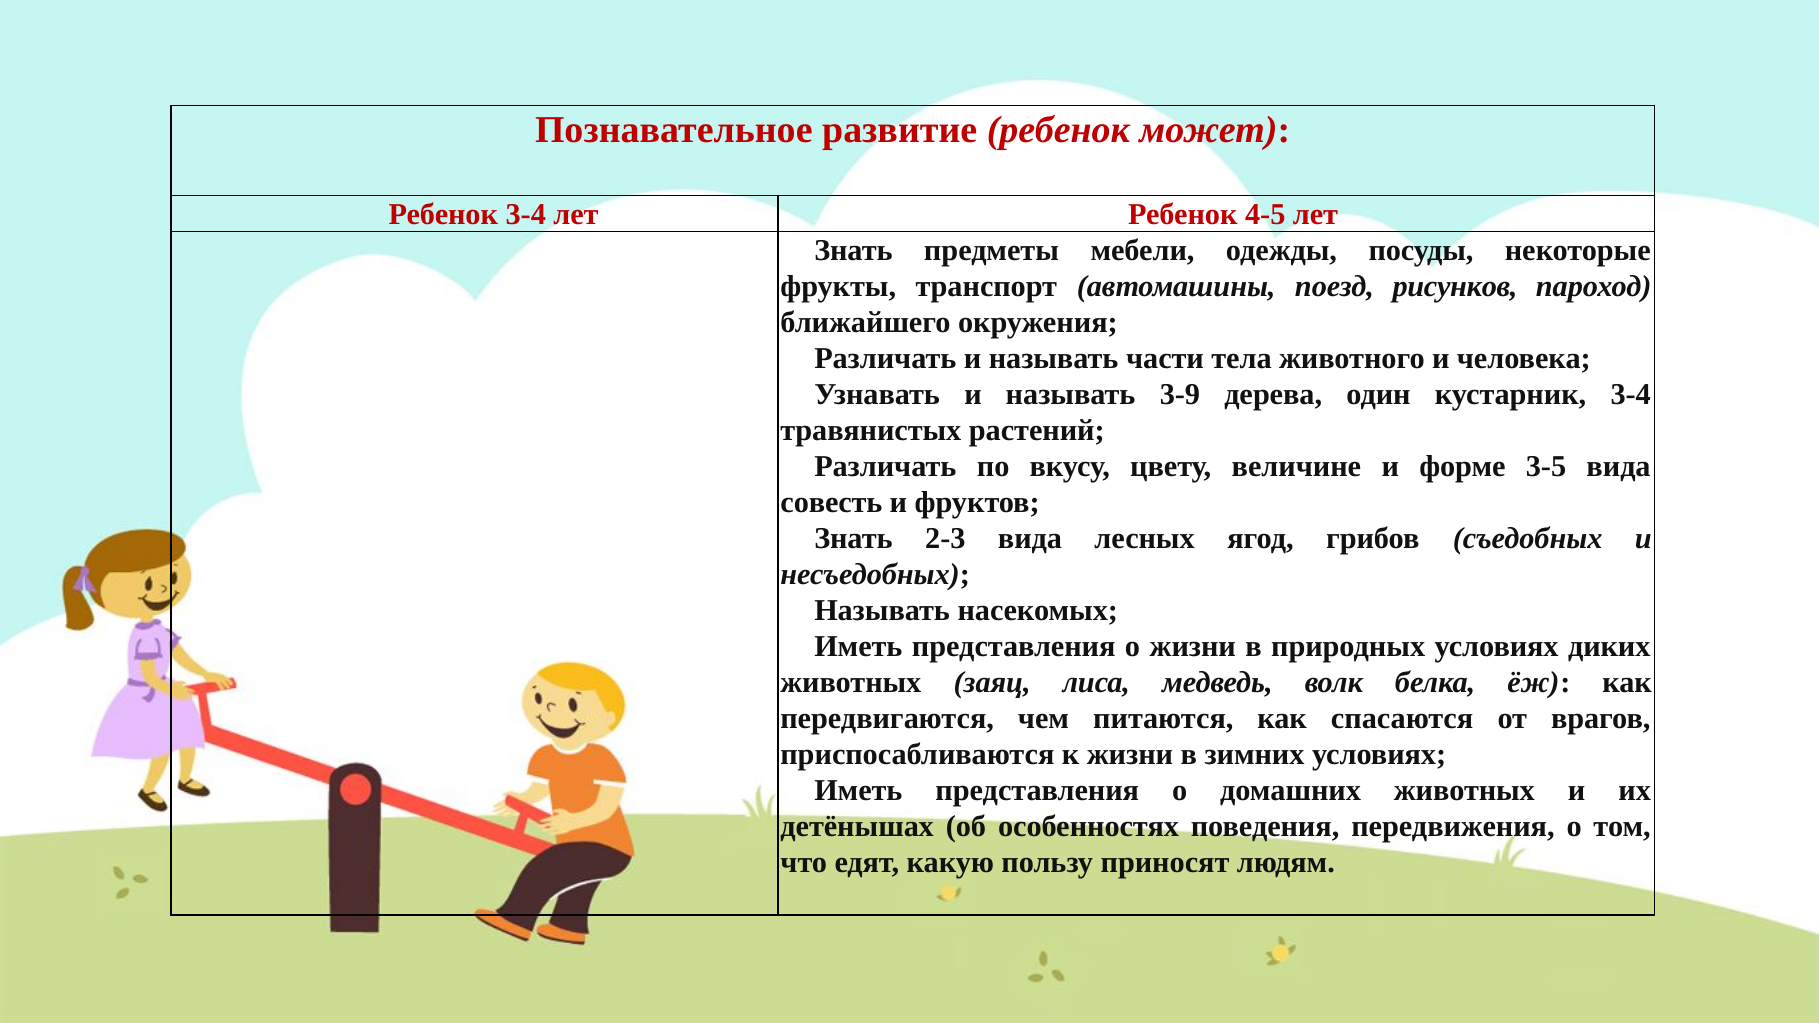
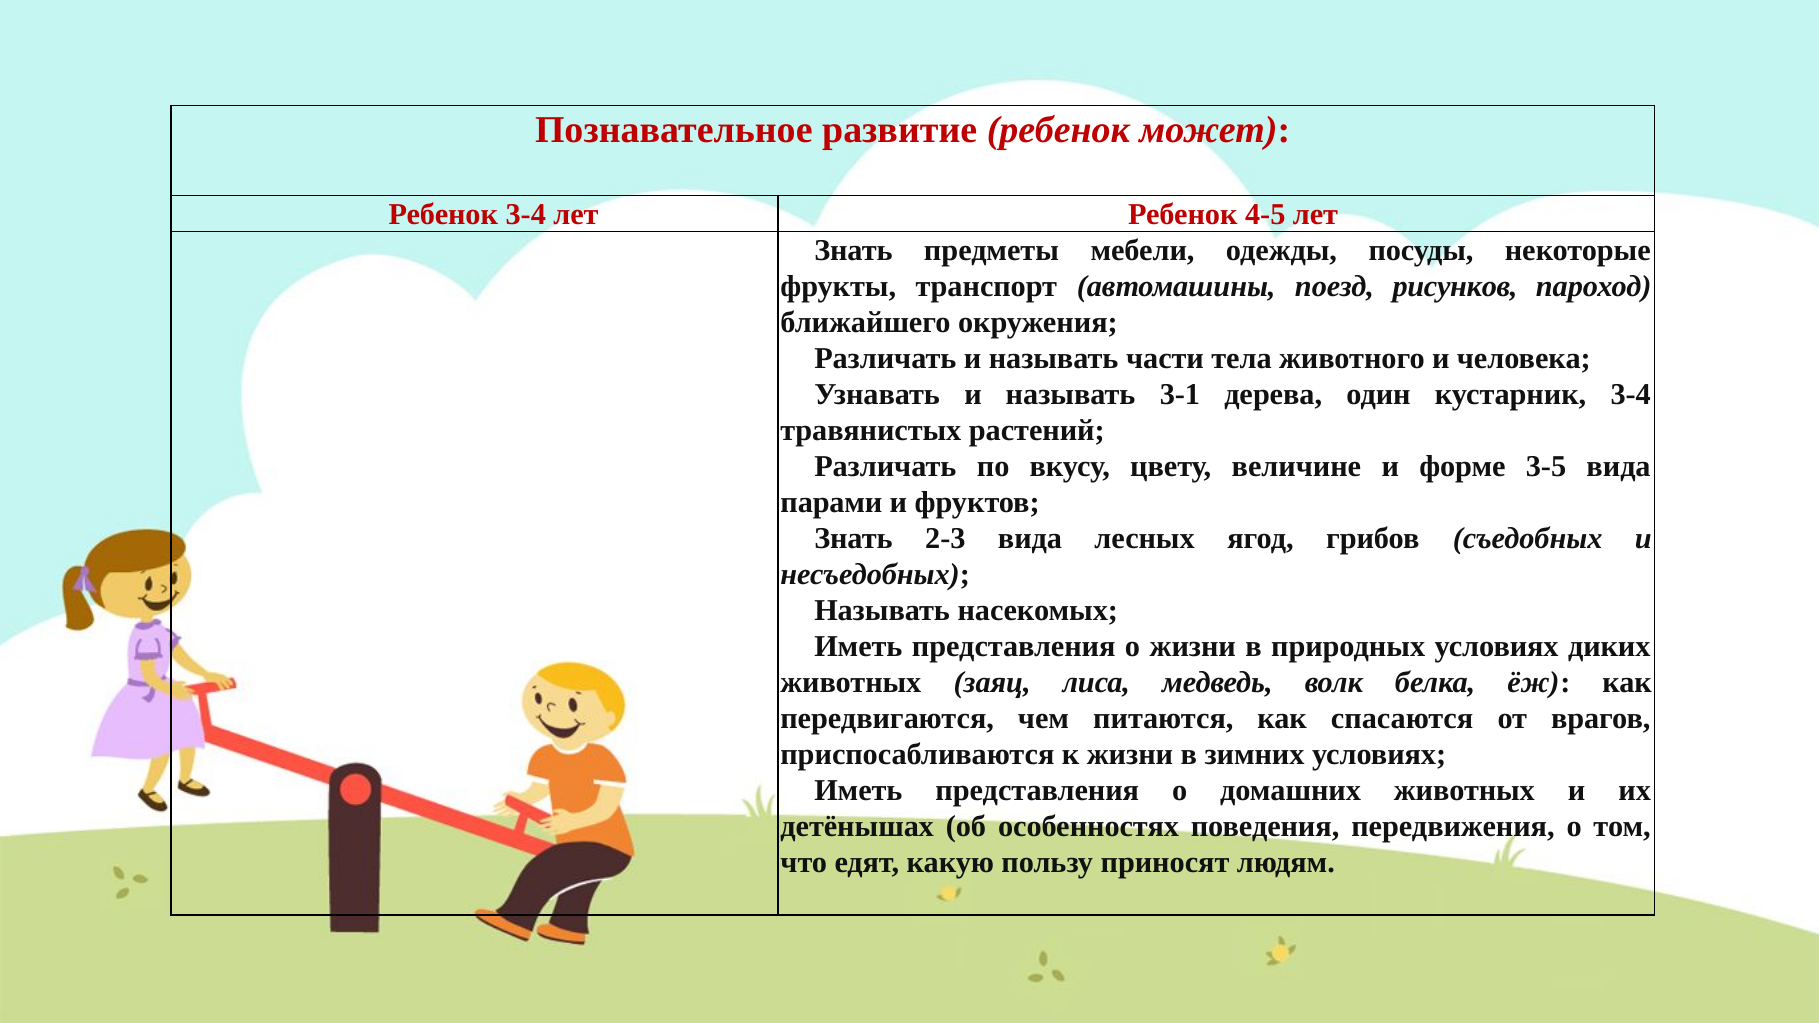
3-9: 3-9 -> 3-1
совесть: совесть -> парами
